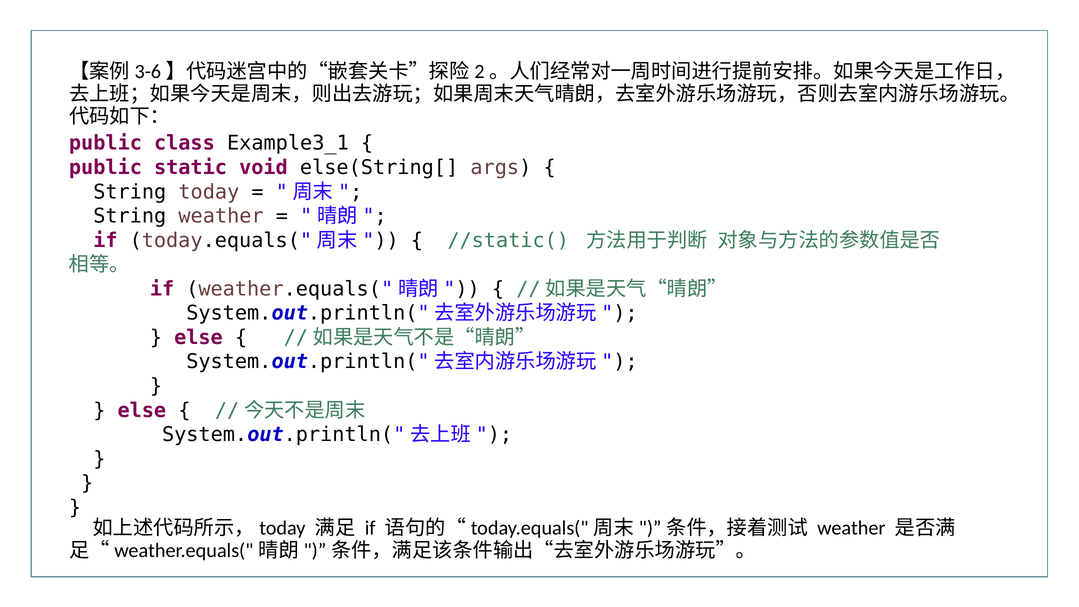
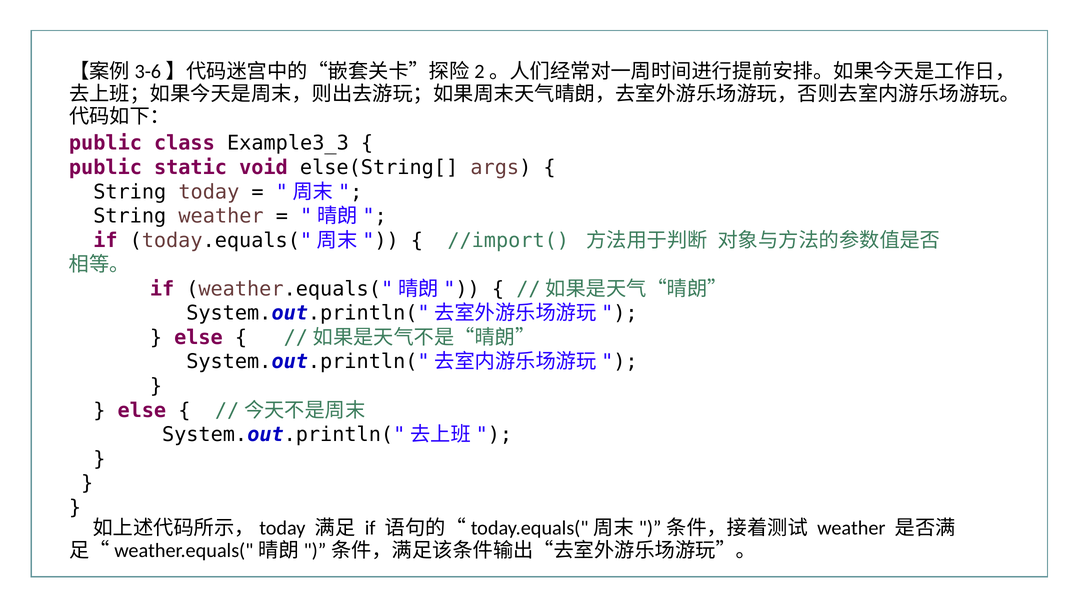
Example3_1: Example3_1 -> Example3_3
//static(: //static( -> //import(
